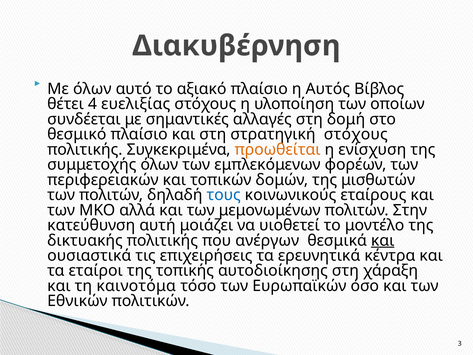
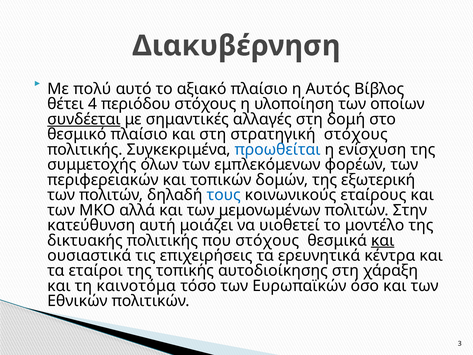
Με όλων: όλων -> πολύ
ευελιξίας: ευελιξίας -> περιόδου
συνδέεται underline: none -> present
προωθείται colour: orange -> blue
μισθωτών: μισθωτών -> εξωτερική
που ανέργων: ανέργων -> στόχους
